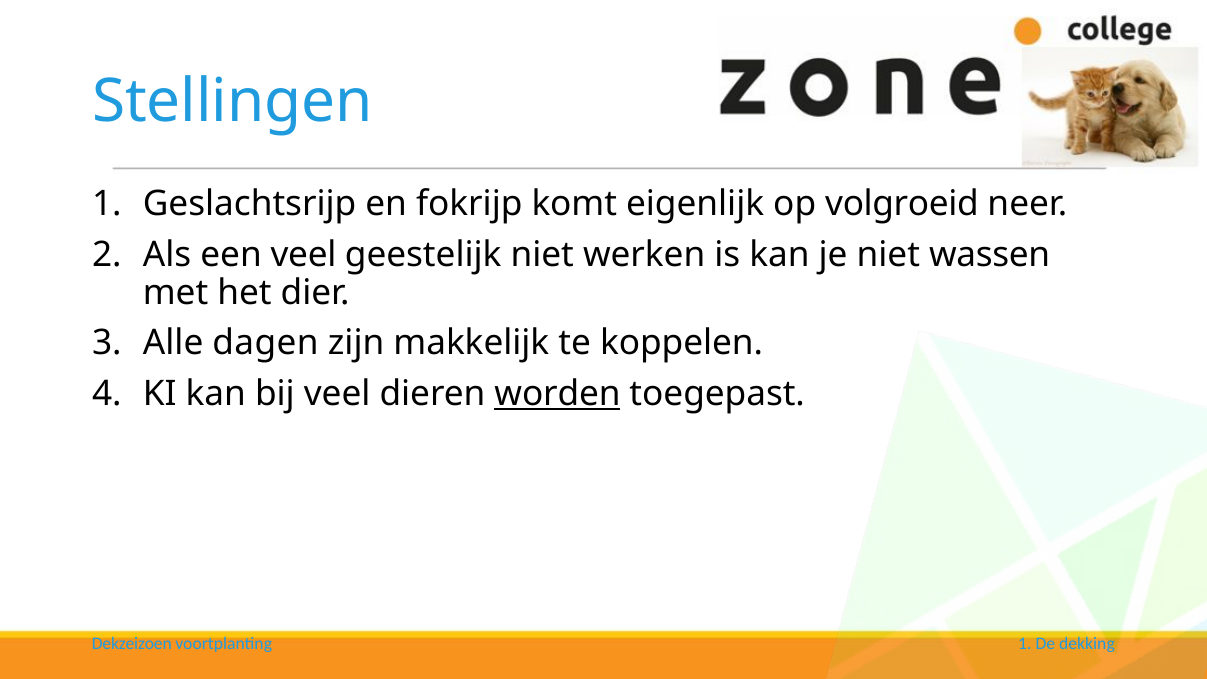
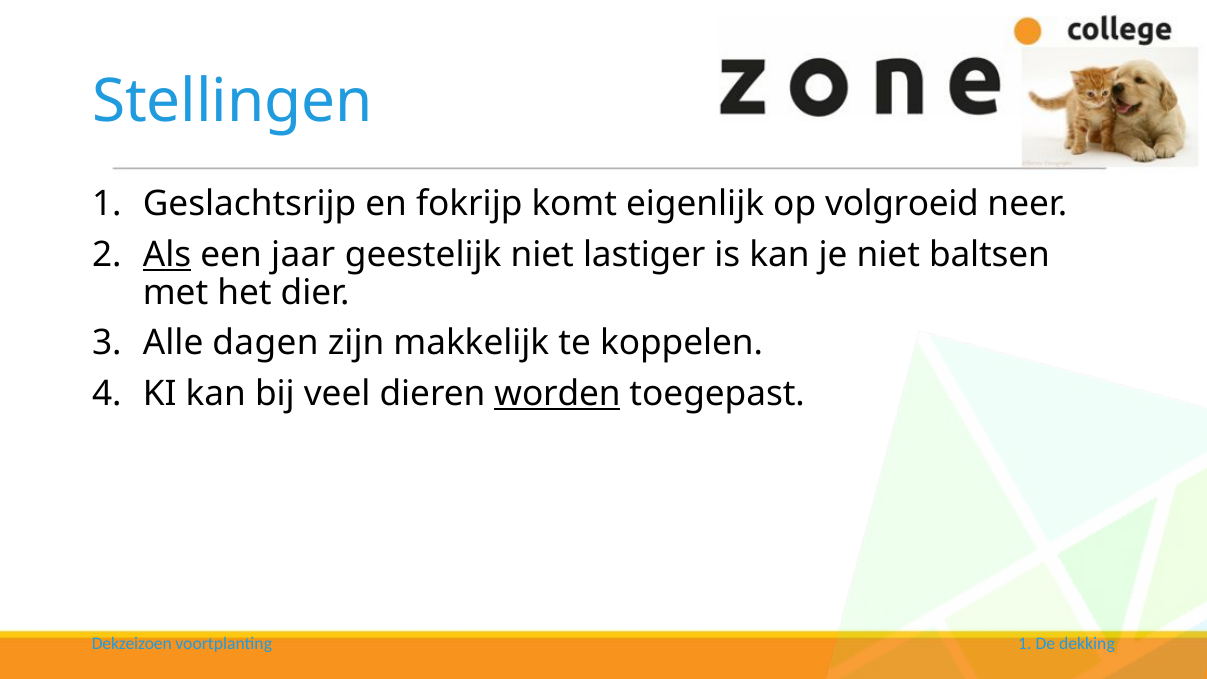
Als underline: none -> present
een veel: veel -> jaar
werken: werken -> lastiger
wassen: wassen -> baltsen
